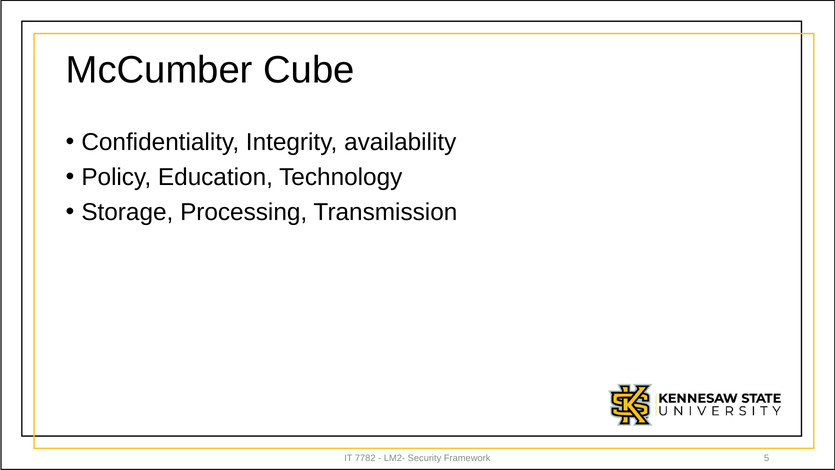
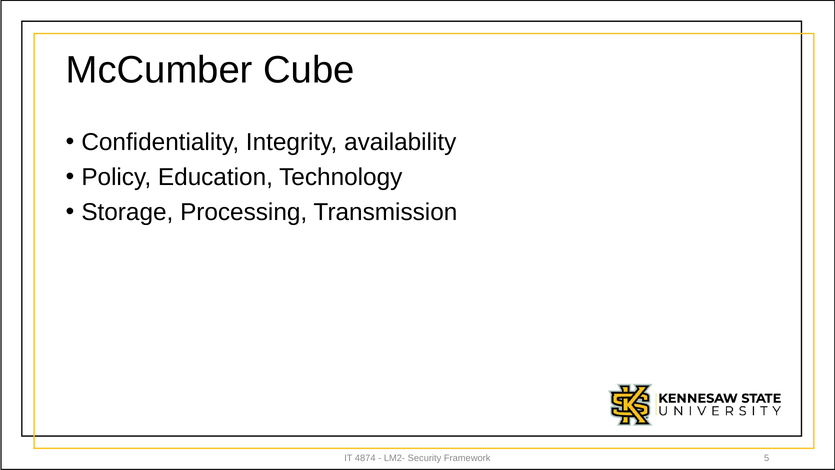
7782: 7782 -> 4874
